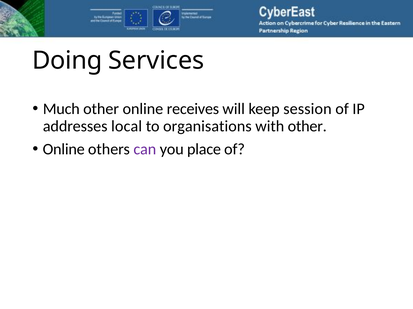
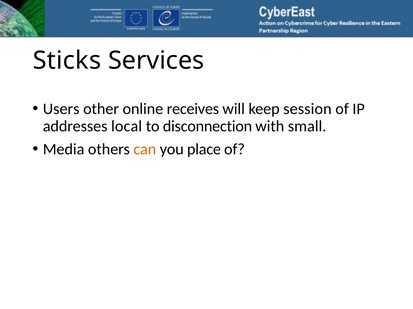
Doing: Doing -> Sticks
Much: Much -> Users
organisations: organisations -> disconnection
with other: other -> small
Online at (64, 150): Online -> Media
can colour: purple -> orange
